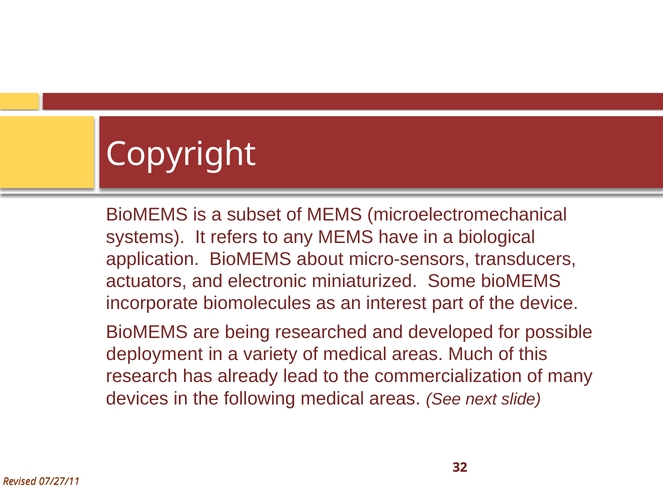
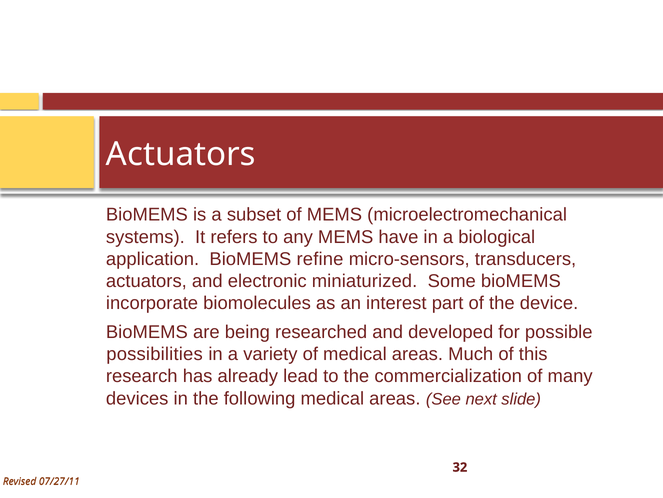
Copyright at (181, 154): Copyright -> Actuators
about: about -> refine
deployment: deployment -> possibilities
